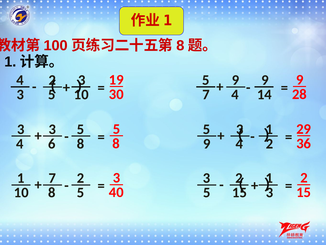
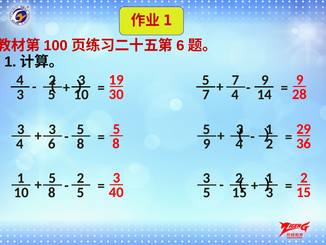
8 at (180, 46): 8 -> 6
9 at (236, 80): 9 -> 7
7 at (52, 178): 7 -> 5
